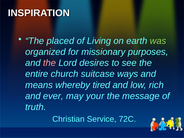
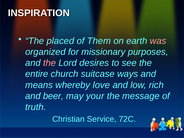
Living: Living -> Them
was colour: light green -> pink
tired: tired -> love
ever: ever -> beer
